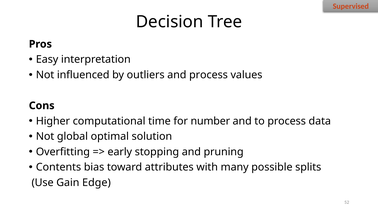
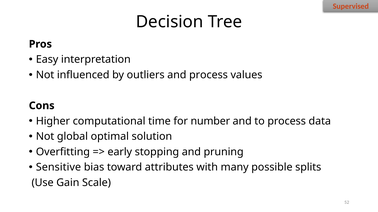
Contents: Contents -> Sensitive
Edge: Edge -> Scale
